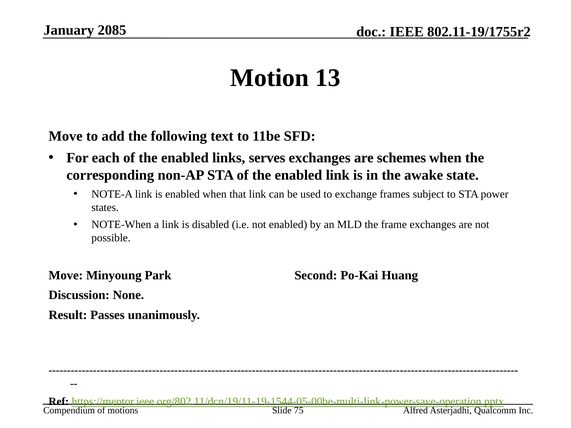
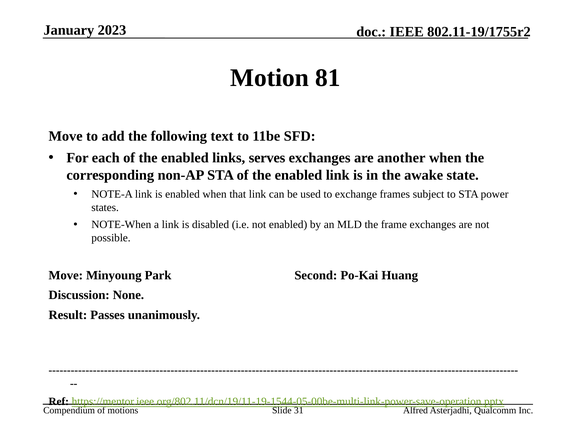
2085: 2085 -> 2023
13: 13 -> 81
schemes: schemes -> another
75: 75 -> 31
